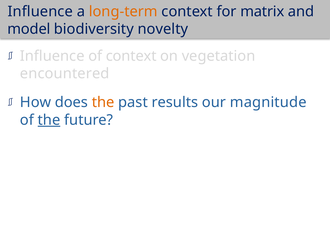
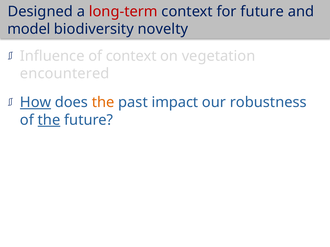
Influence at (40, 11): Influence -> Designed
long-term colour: orange -> red
for matrix: matrix -> future
How underline: none -> present
results: results -> impact
magnitude: magnitude -> robustness
